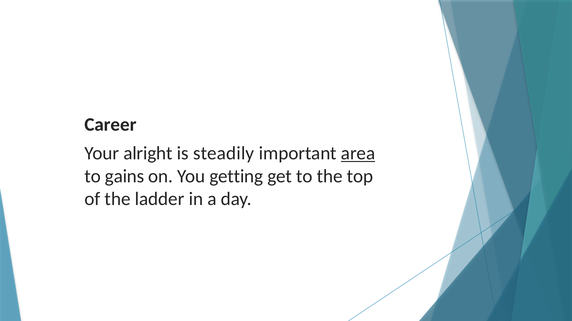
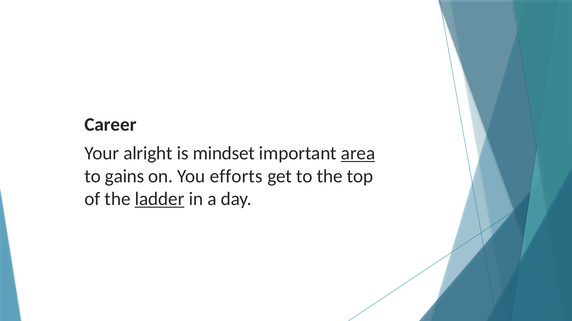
steadily: steadily -> mindset
getting: getting -> efforts
ladder underline: none -> present
